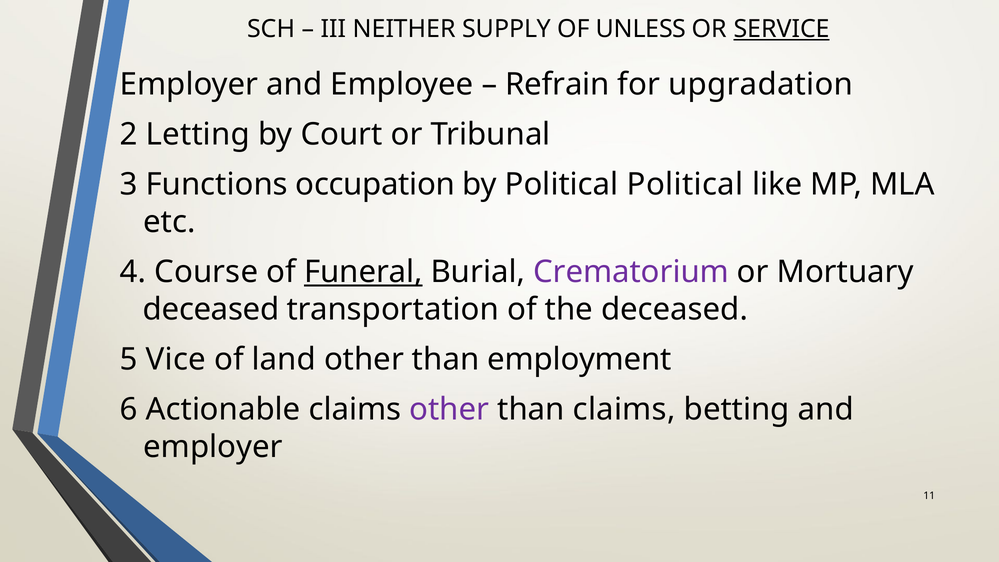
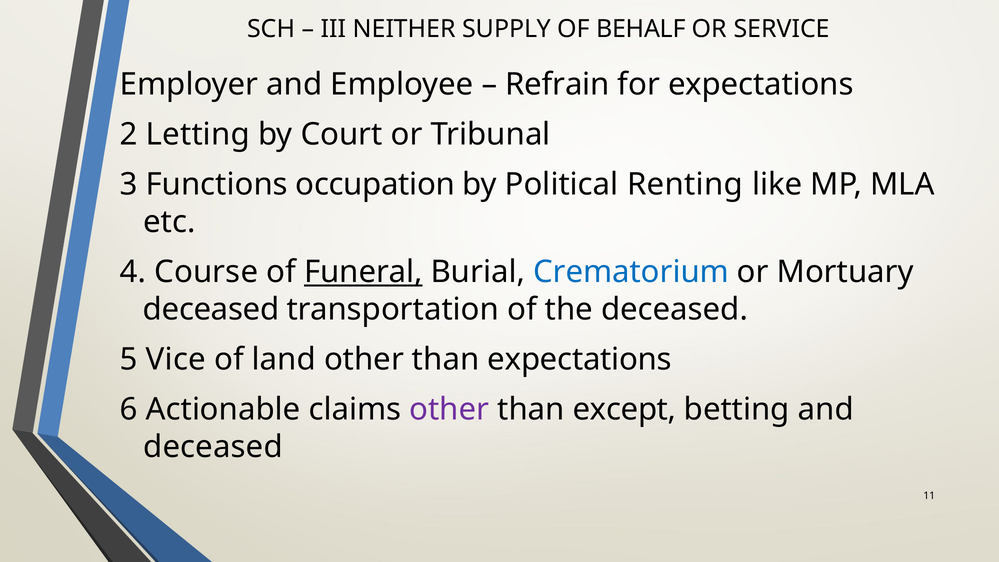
UNLESS: UNLESS -> BEHALF
SERVICE underline: present -> none
for upgradation: upgradation -> expectations
Political Political: Political -> Renting
Crematorium colour: purple -> blue
than employment: employment -> expectations
than claims: claims -> except
employer at (213, 447): employer -> deceased
